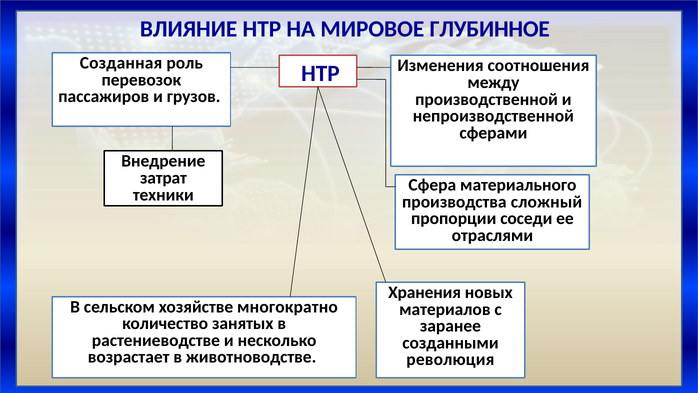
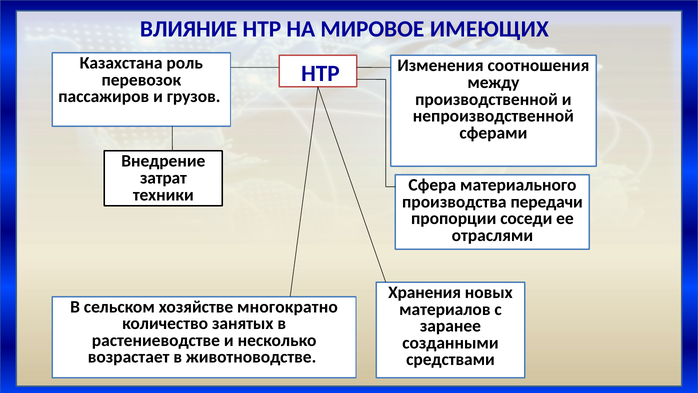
ГЛУБИННОЕ: ГЛУБИННОЕ -> ИМЕЮЩИХ
Созданная: Созданная -> Казахстана
сложный: сложный -> передачи
революция: революция -> средствами
